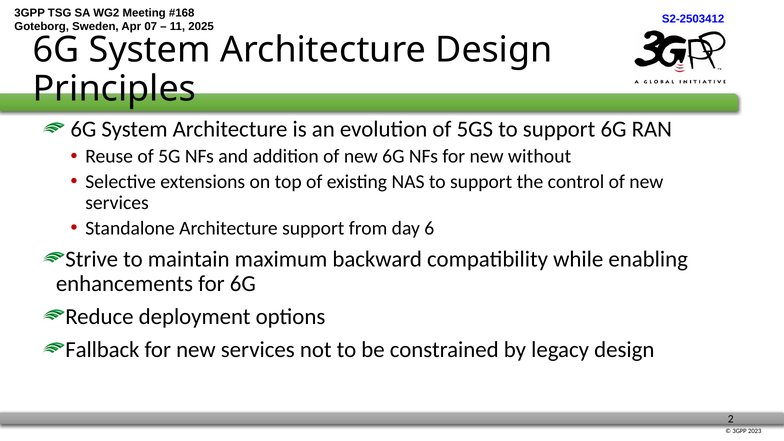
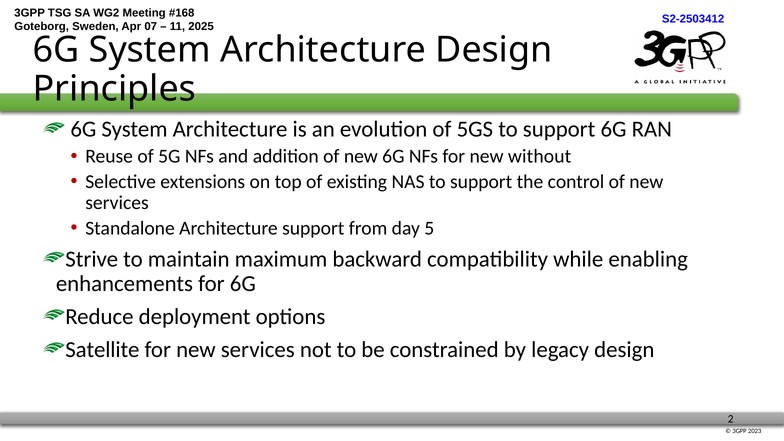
6: 6 -> 5
Fallback: Fallback -> Satellite
